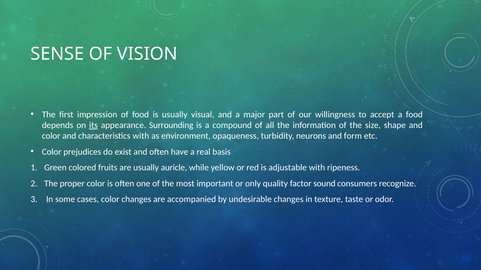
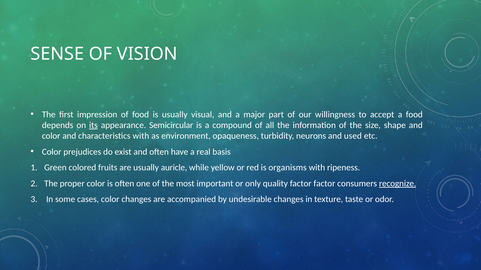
Surrounding: Surrounding -> Semicircular
form: form -> used
adjustable: adjustable -> organisms
factor sound: sound -> factor
recognize underline: none -> present
